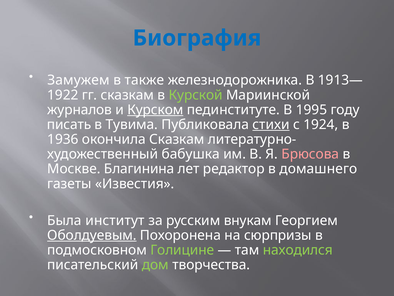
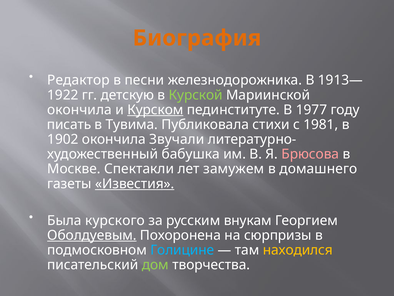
Биография colour: blue -> orange
Замужем: Замужем -> Редактор
также: также -> песни
гг сказкам: сказкам -> детскую
журналов at (80, 110): журналов -> окончила
1995: 1995 -> 1977
стихи underline: present -> none
1924: 1924 -> 1981
1936: 1936 -> 1902
окончила Сказкам: Сказкам -> Звучали
Благинина: Благинина -> Спектакли
редактор: редактор -> замужем
Известия underline: none -> present
институт: институт -> курского
Голицине colour: light green -> light blue
находился colour: light green -> yellow
